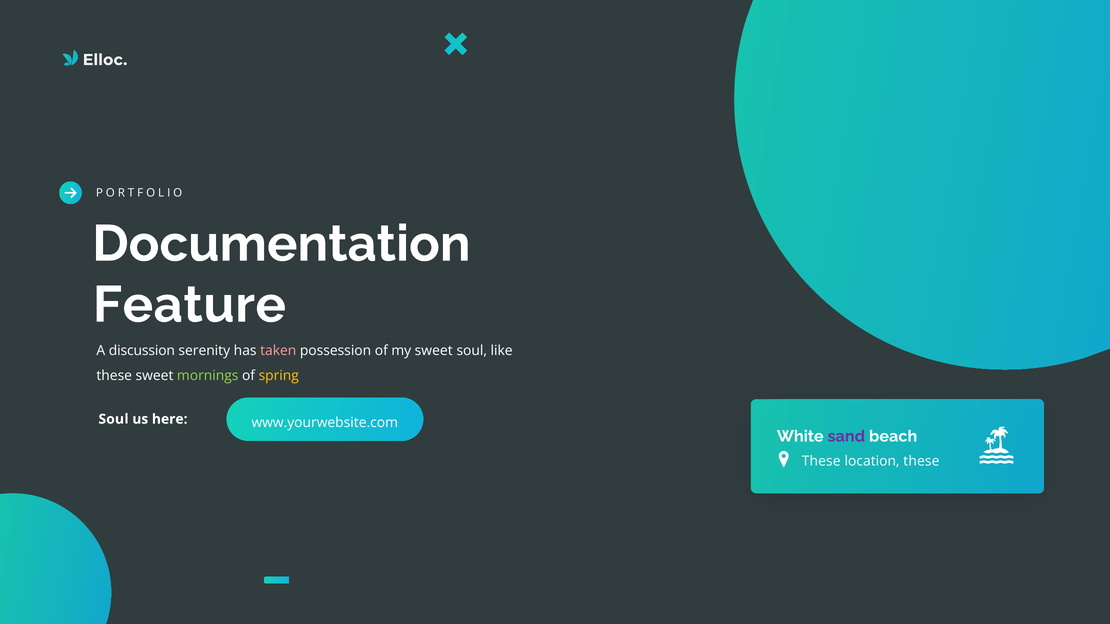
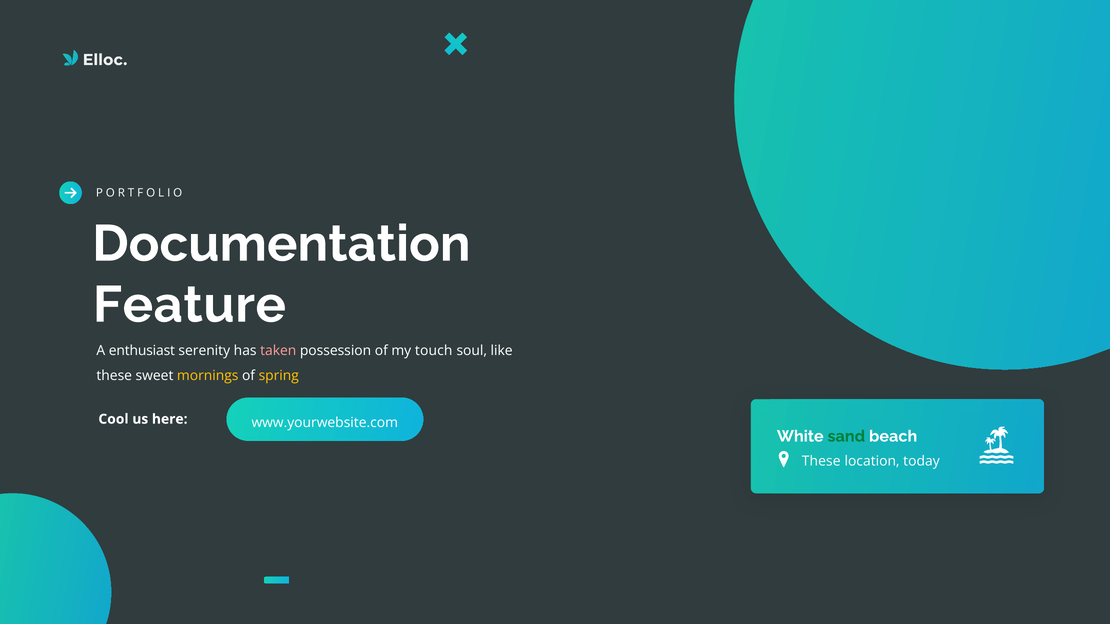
discussion: discussion -> enthusiast
my sweet: sweet -> touch
mornings colour: light green -> yellow
Soul at (113, 419): Soul -> Cool
sand colour: purple -> green
location these: these -> today
